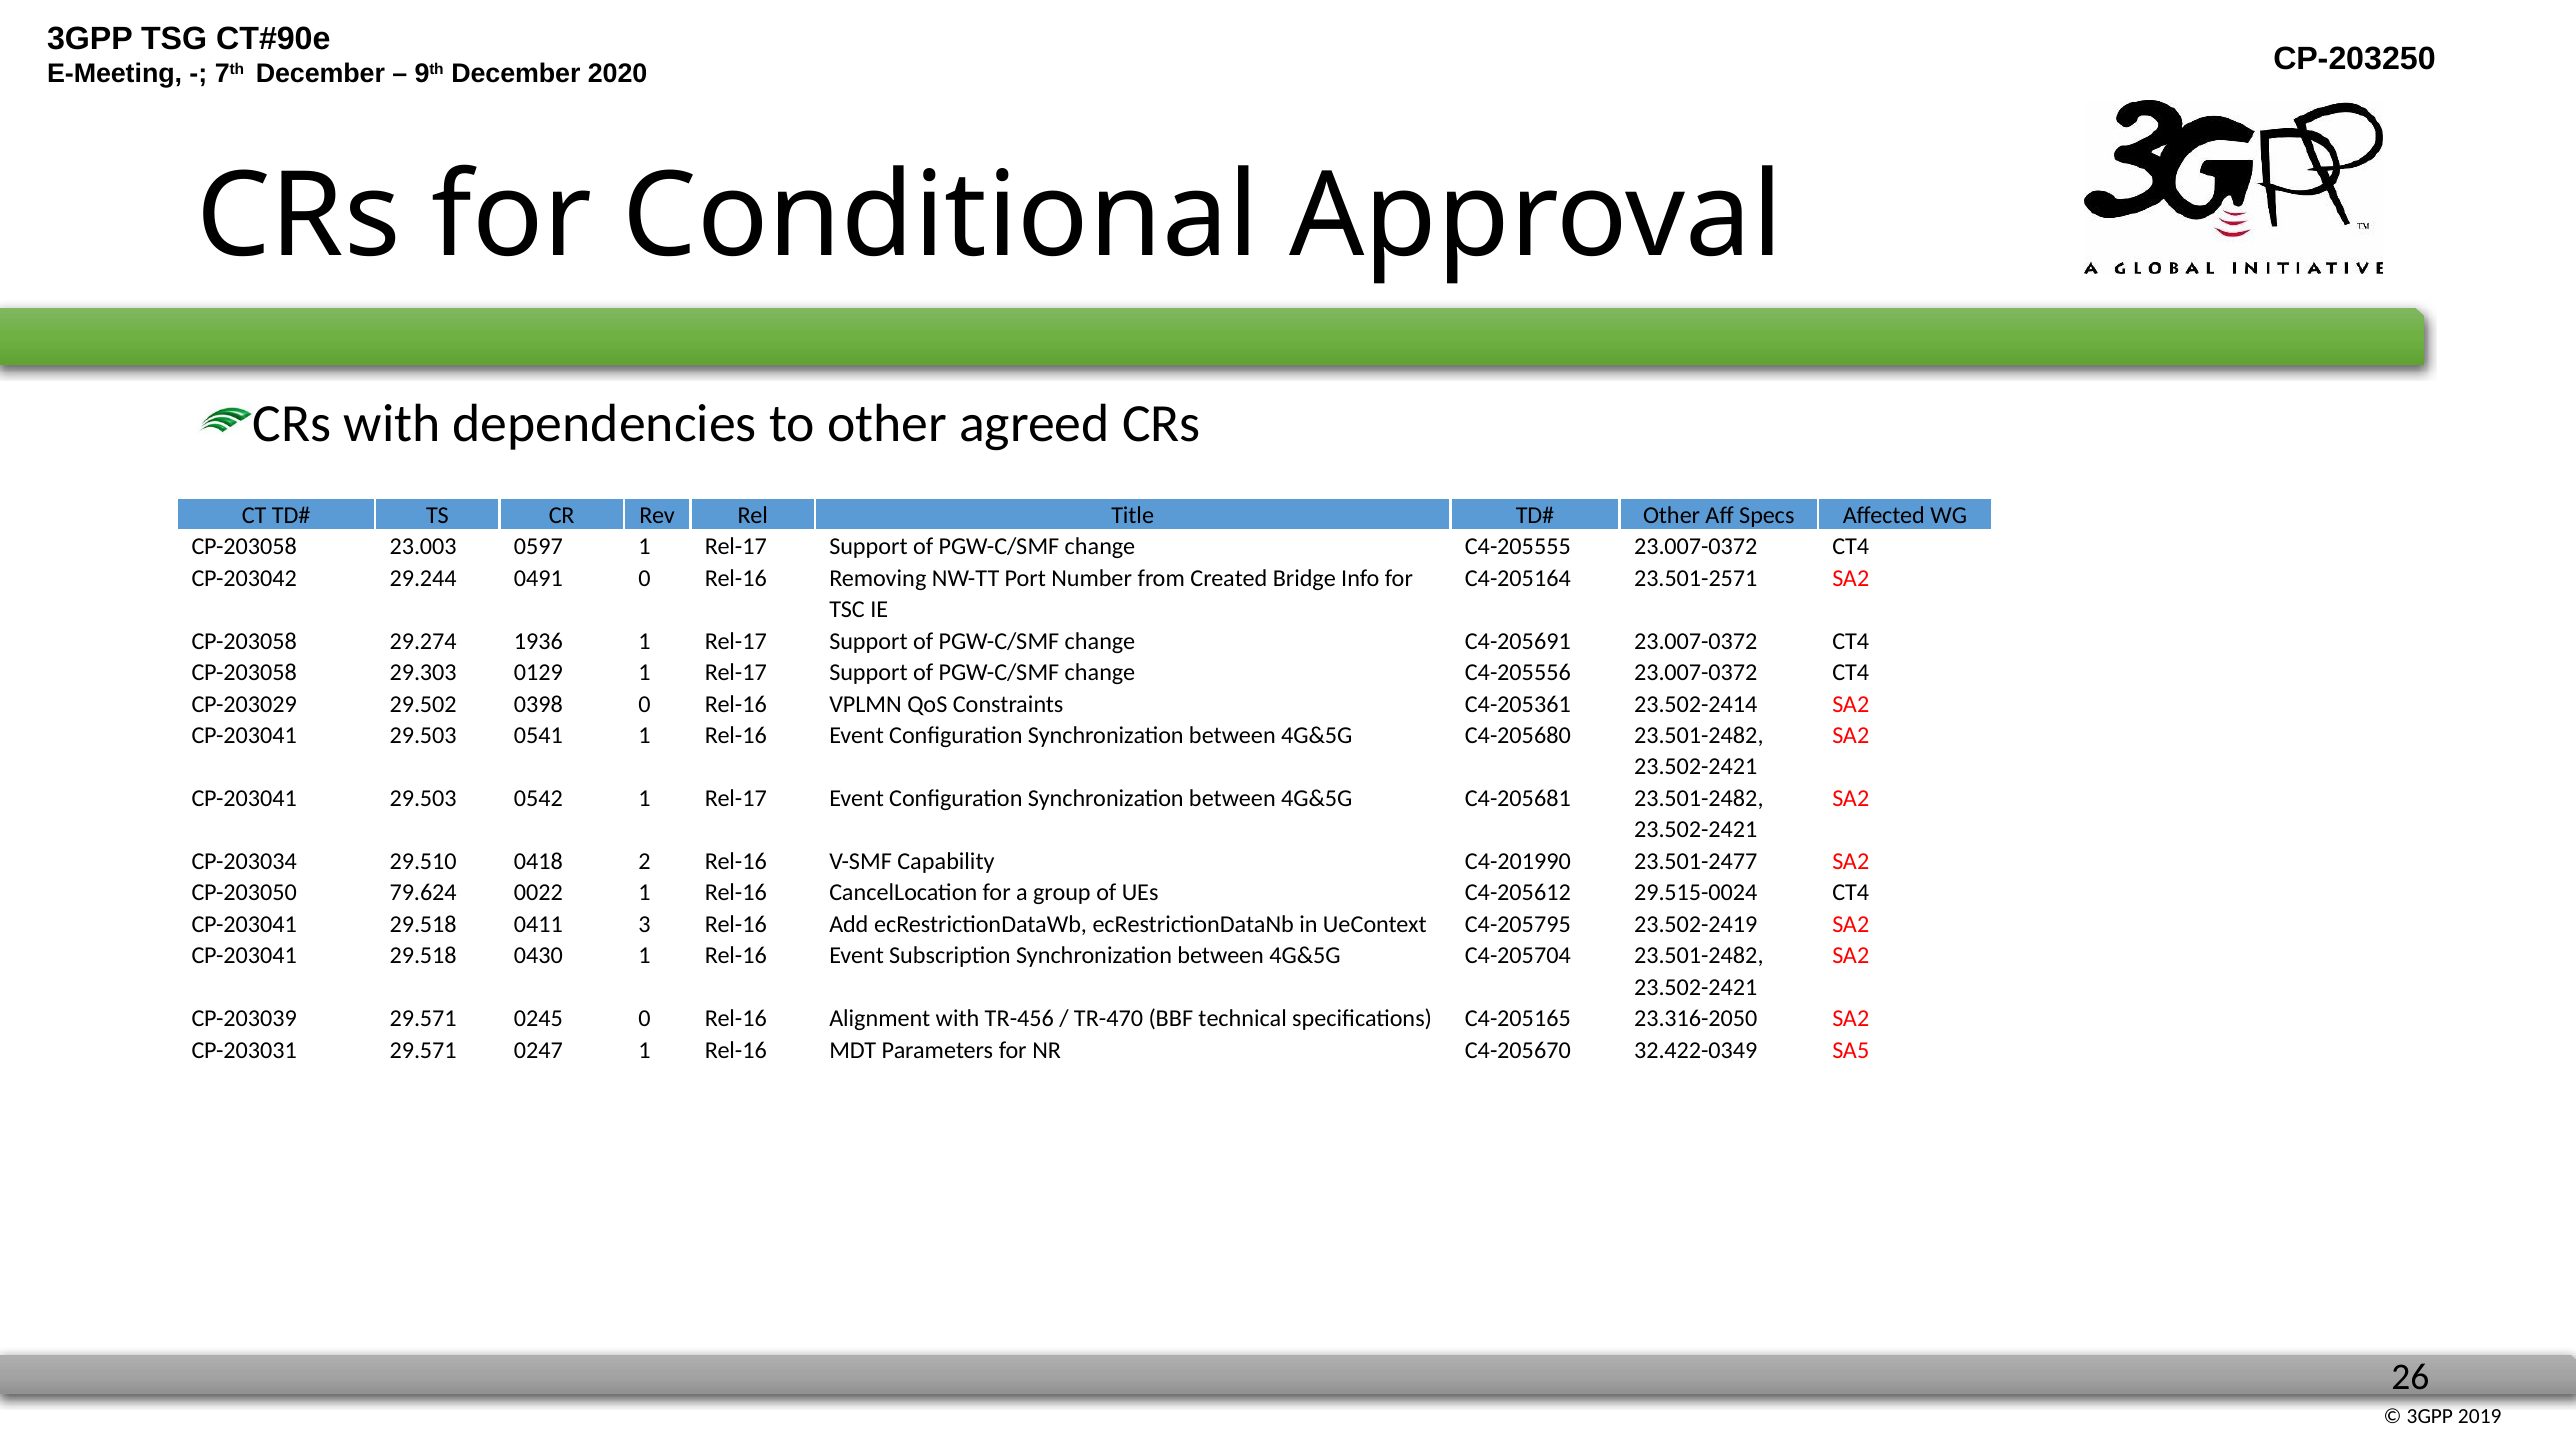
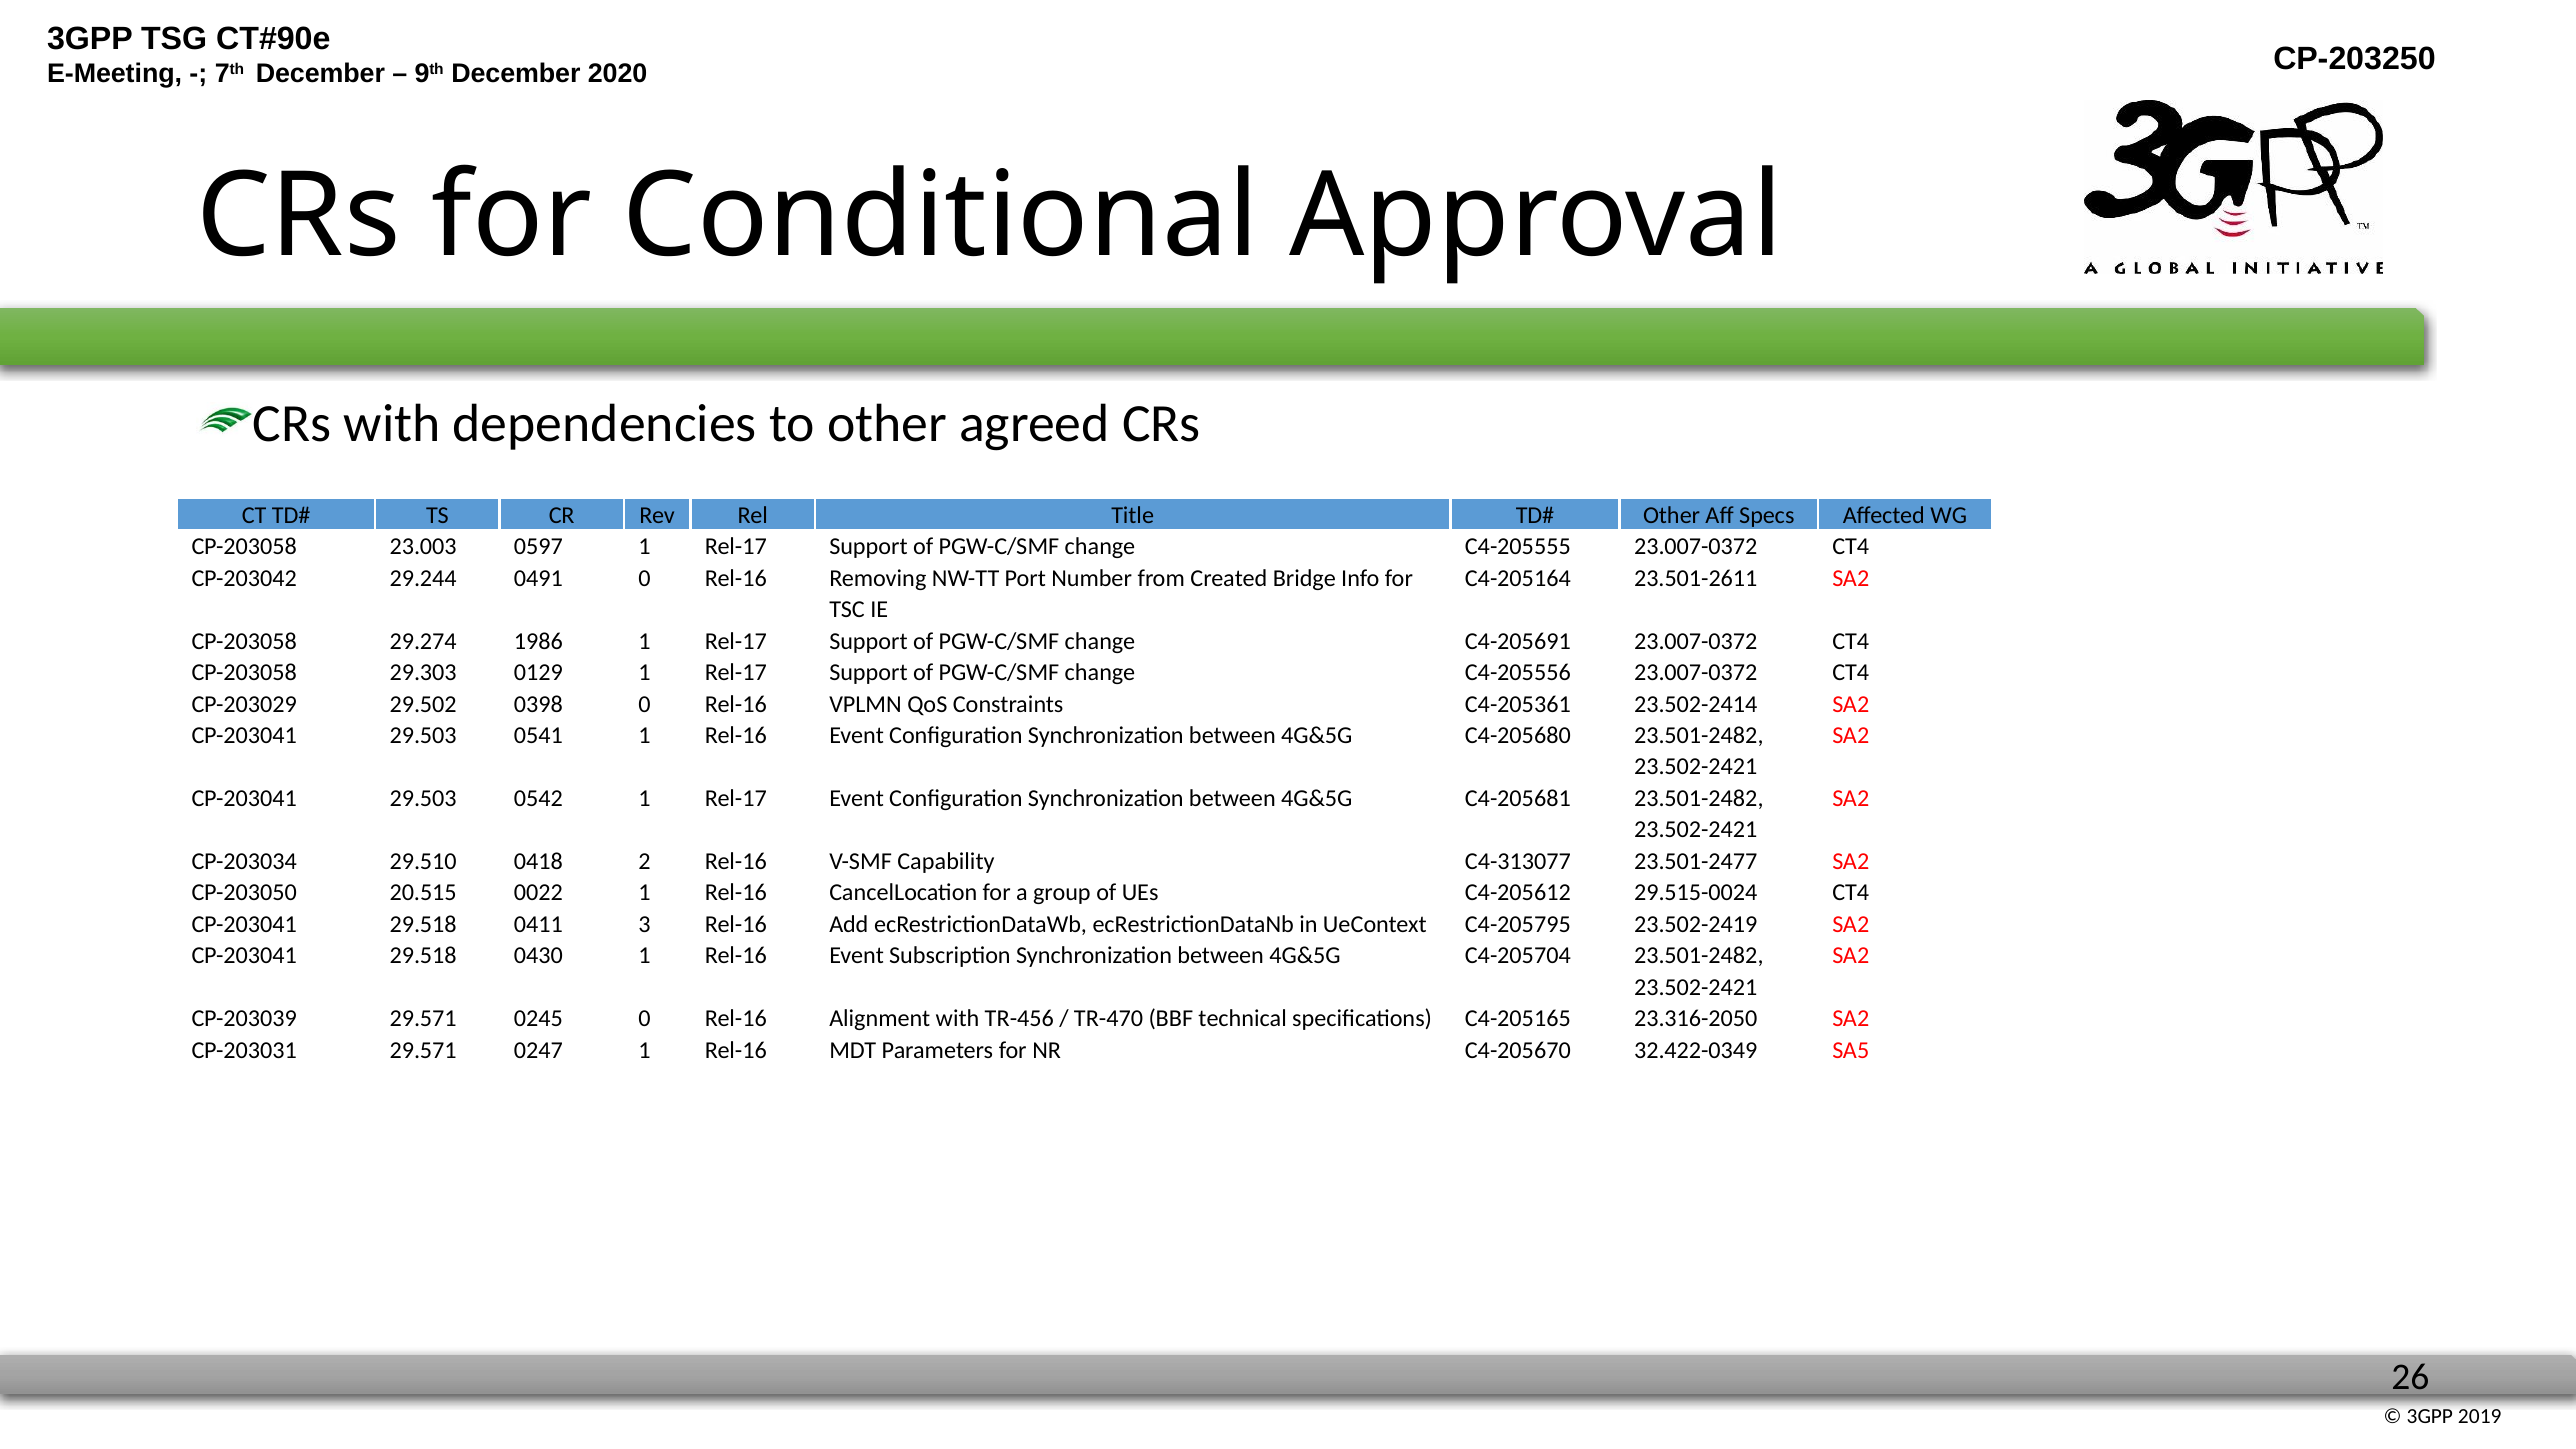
23.501-2571: 23.501-2571 -> 23.501-2611
1936: 1936 -> 1986
C4-201990: C4-201990 -> C4-313077
79.624: 79.624 -> 20.515
